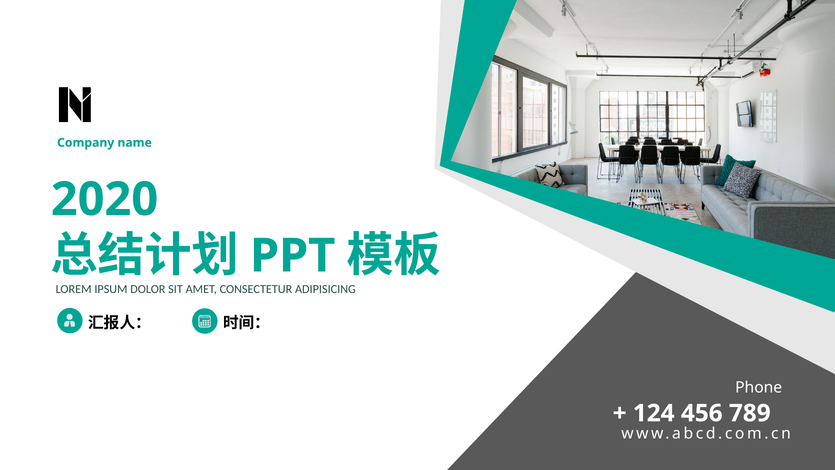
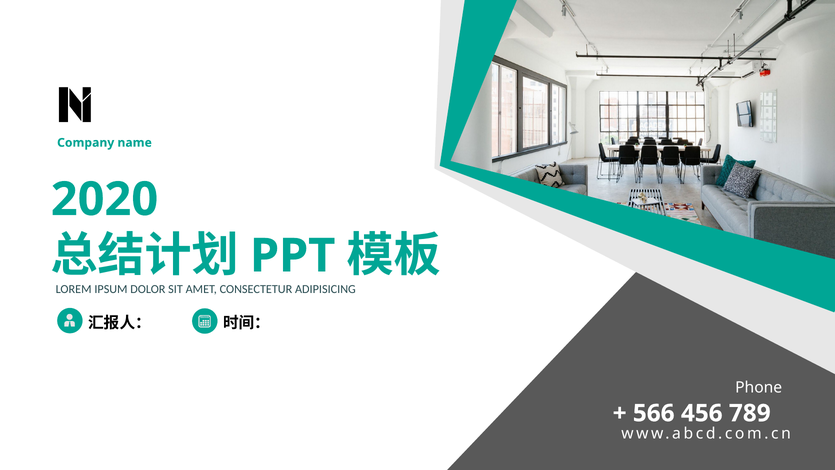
124: 124 -> 566
